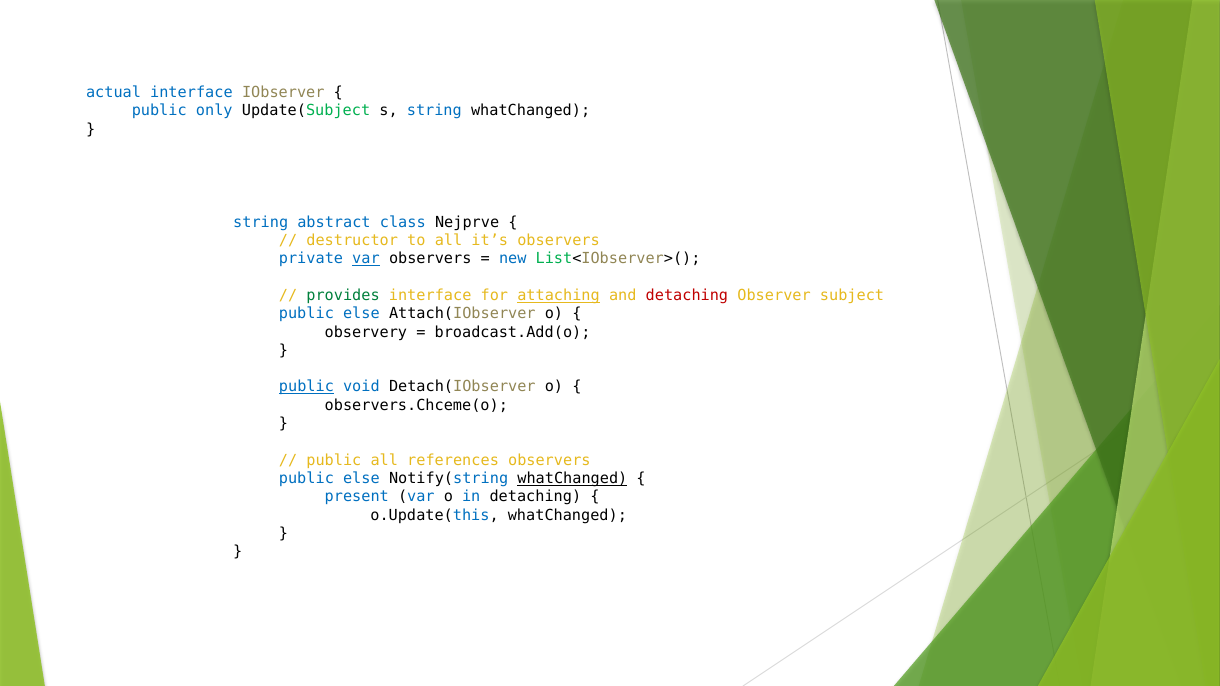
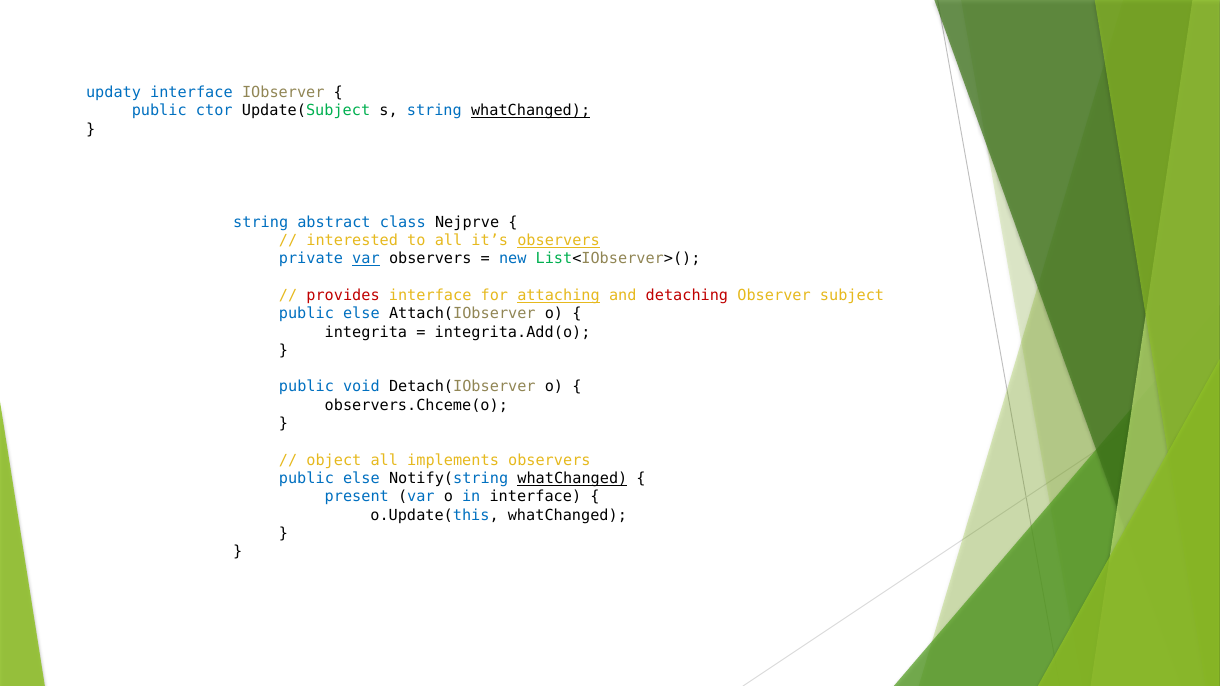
actual: actual -> updaty
only: only -> ctor
whatChanged at (531, 111) underline: none -> present
destructor: destructor -> interested
observers at (559, 241) underline: none -> present
provides colour: green -> red
observery: observery -> integrita
broadcast.Add(o: broadcast.Add(o -> integrita.Add(o
public at (306, 387) underline: present -> none
public at (334, 460): public -> object
references: references -> implements
in detaching: detaching -> interface
